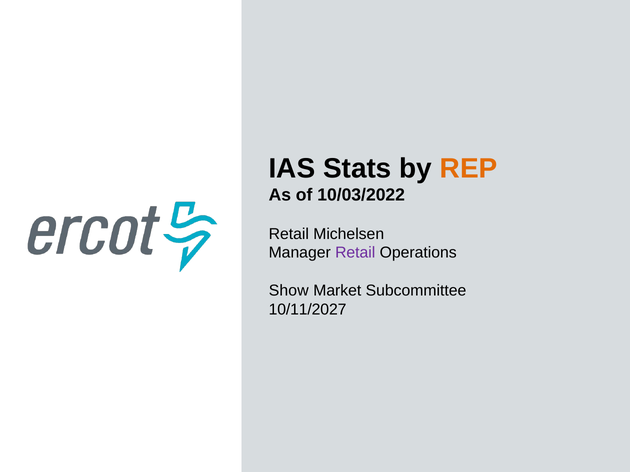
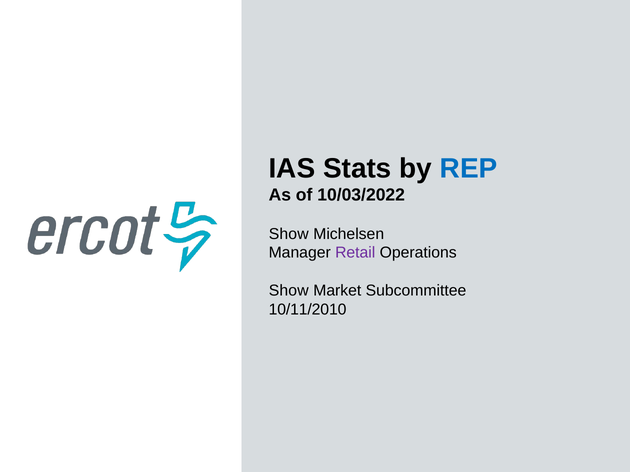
REP colour: orange -> blue
Retail at (289, 234): Retail -> Show
10/11/2027: 10/11/2027 -> 10/11/2010
